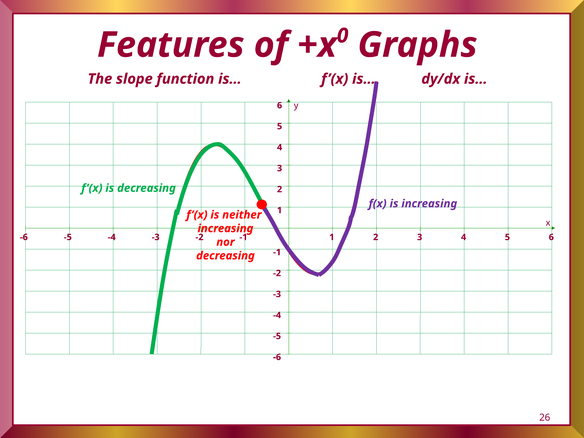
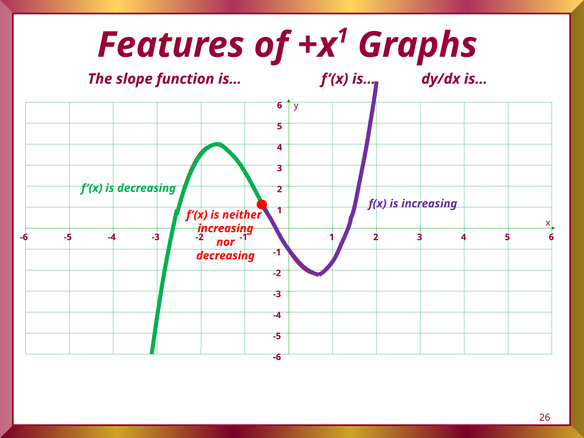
0 at (343, 36): 0 -> 1
